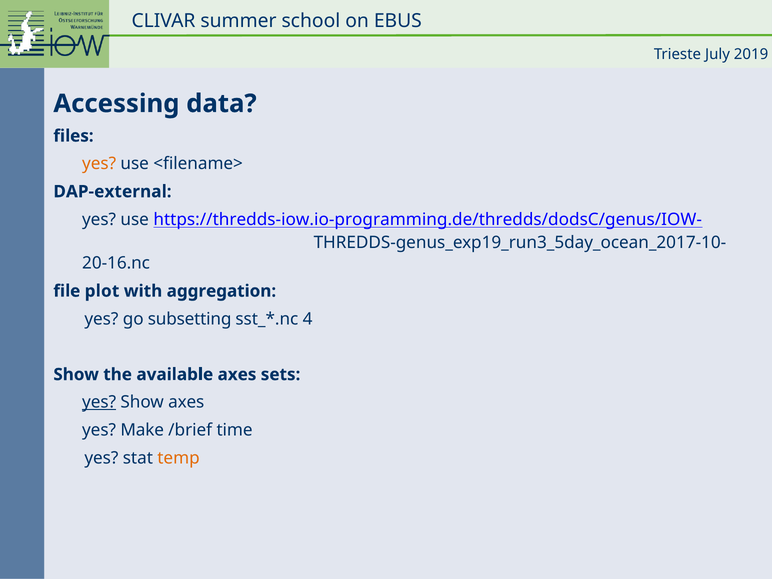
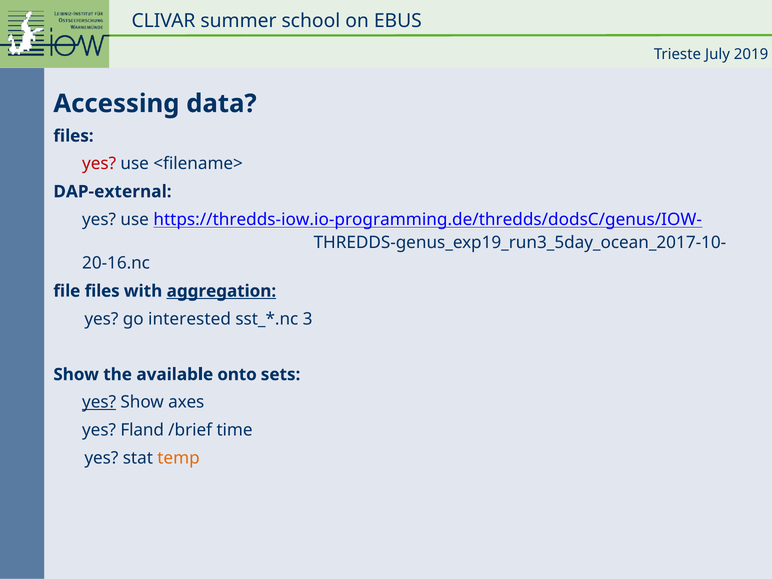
yes at (99, 164) colour: orange -> red
file plot: plot -> files
aggregation underline: none -> present
subsetting: subsetting -> interested
4: 4 -> 3
available axes: axes -> onto
Make: Make -> Fland
